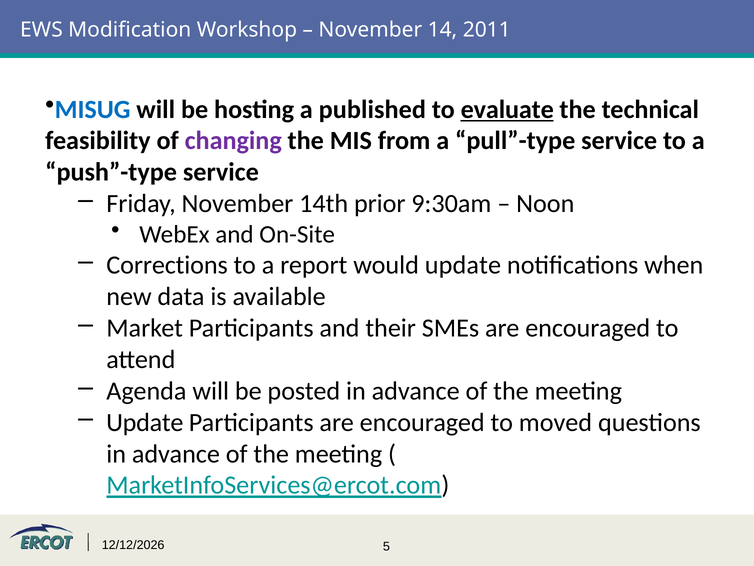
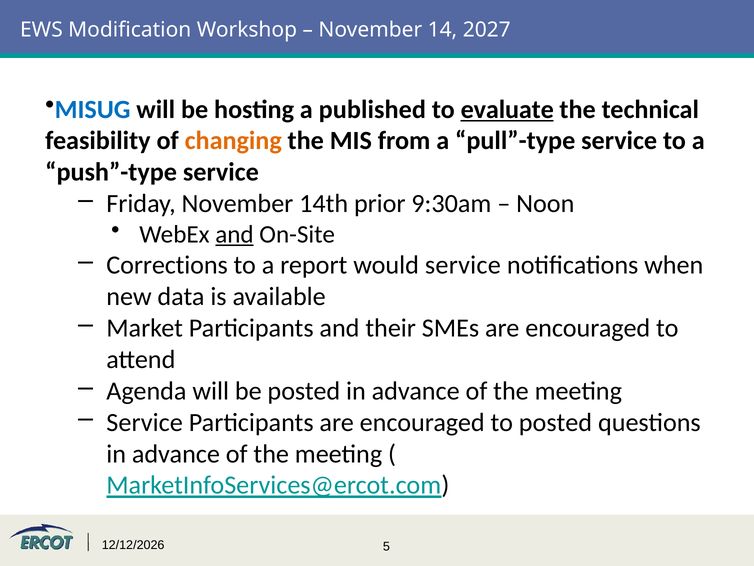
2011: 2011 -> 2027
changing colour: purple -> orange
and at (234, 234) underline: none -> present
would update: update -> service
Update at (145, 422): Update -> Service
to moved: moved -> posted
